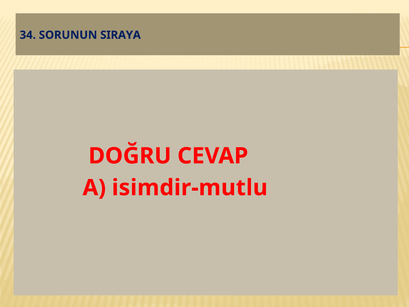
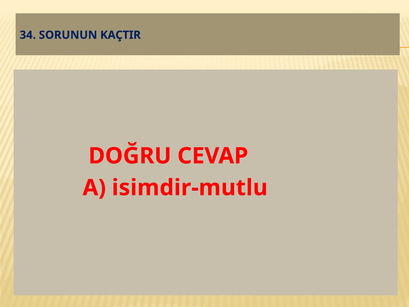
SIRAYA: SIRAYA -> KAÇTIR
